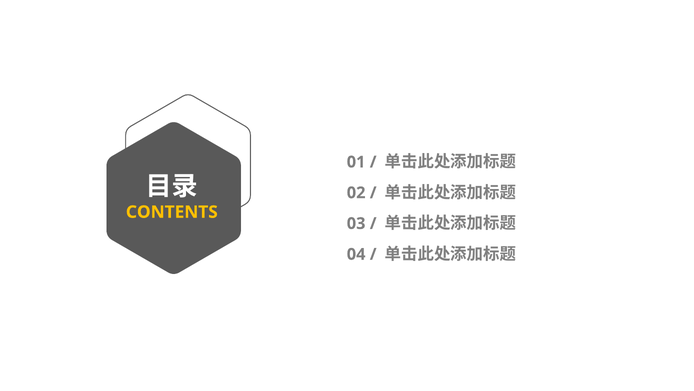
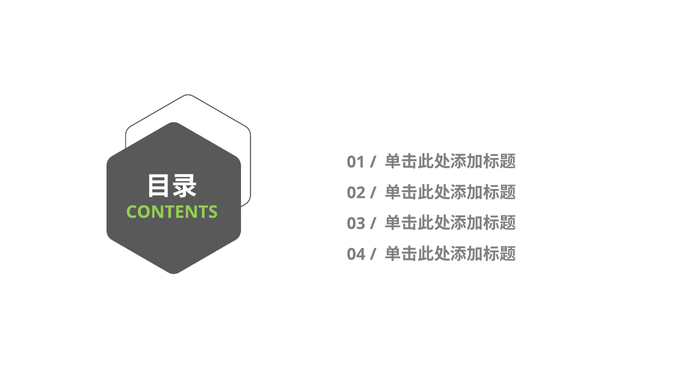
CONTENTS colour: yellow -> light green
